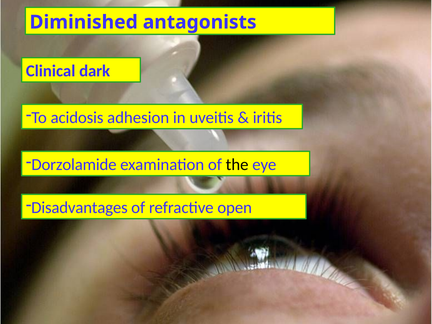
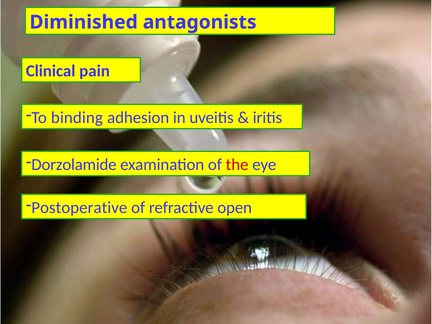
dark: dark -> pain
acidosis: acidosis -> binding
the colour: black -> red
Disadvantages: Disadvantages -> Postoperative
